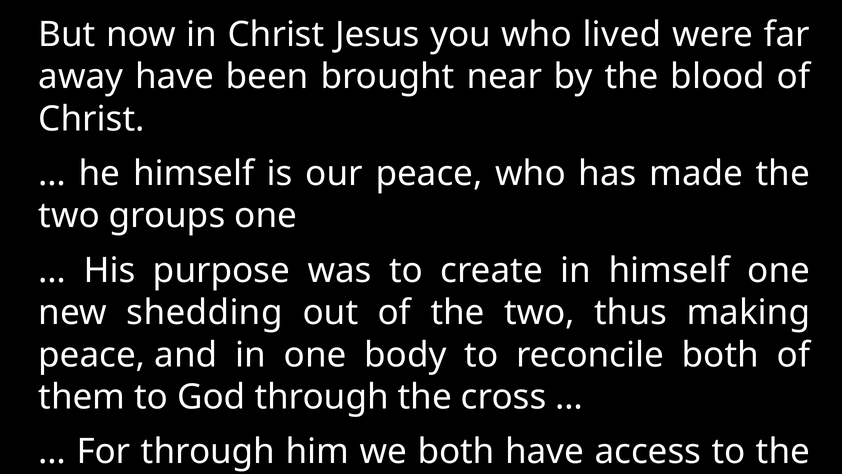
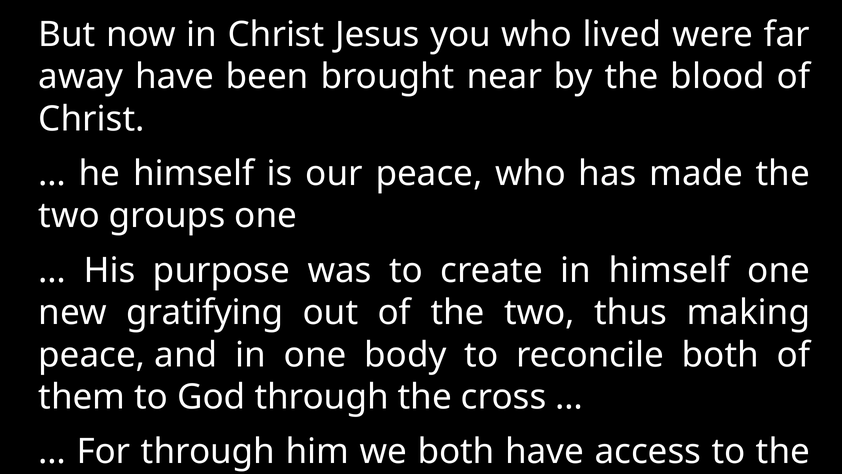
shedding: shedding -> gratifying
